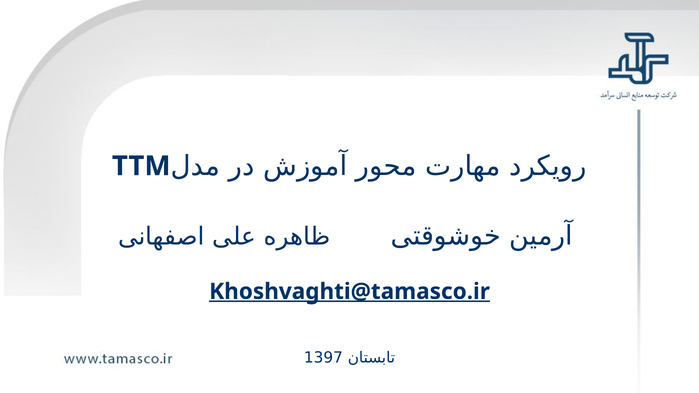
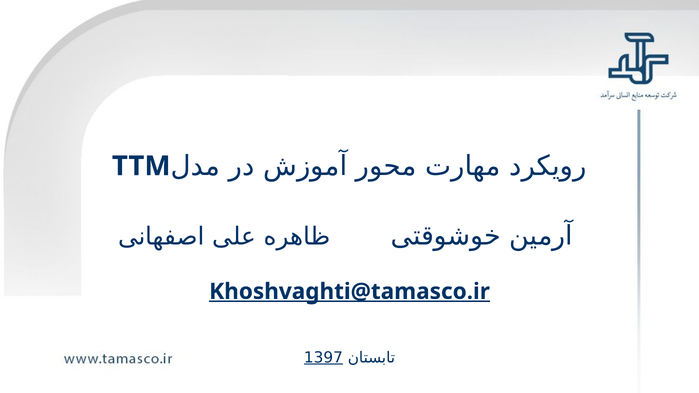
1397 underline: none -> present
